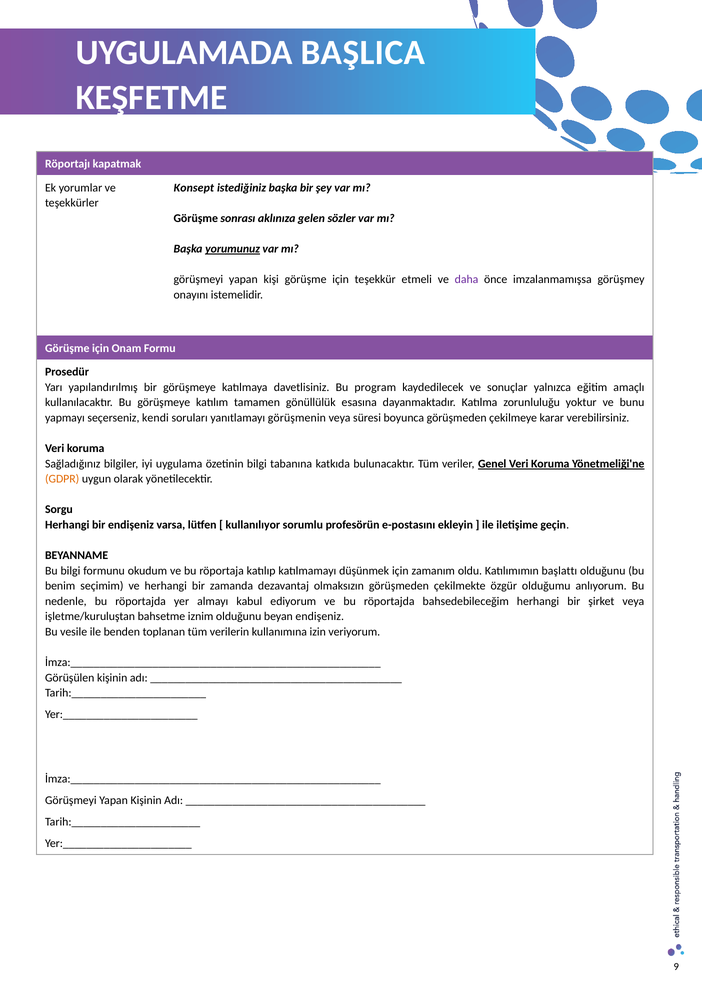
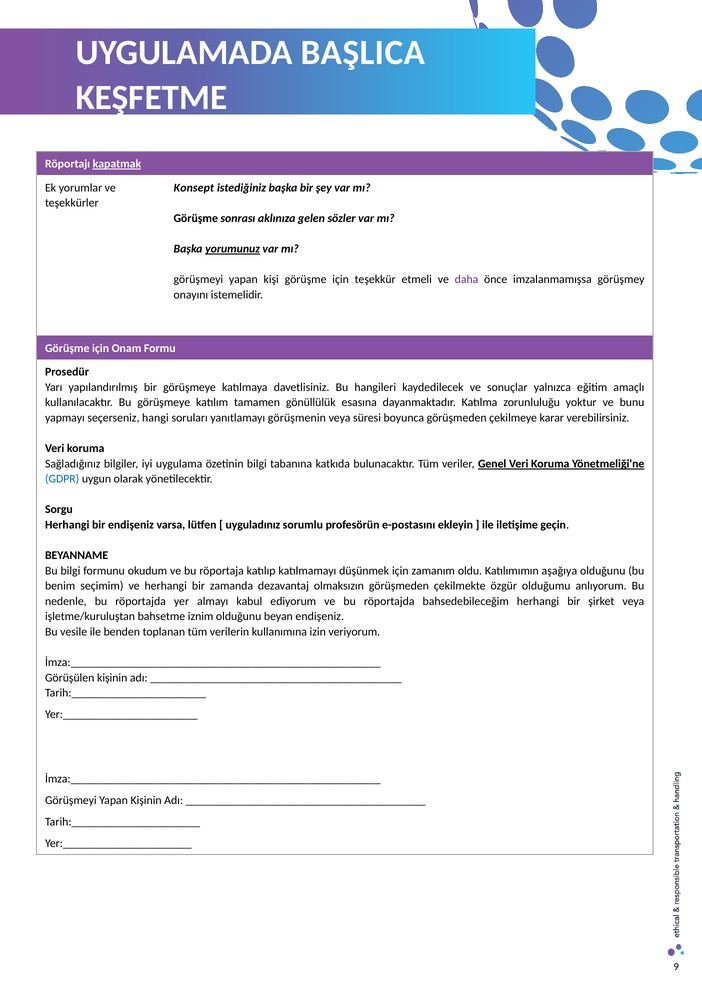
kapatmak underline: none -> present
program: program -> hangileri
kendi: kendi -> hangi
GDPR colour: orange -> blue
kullanılıyor: kullanılıyor -> uyguladınız
başlattı: başlattı -> aşağıya
